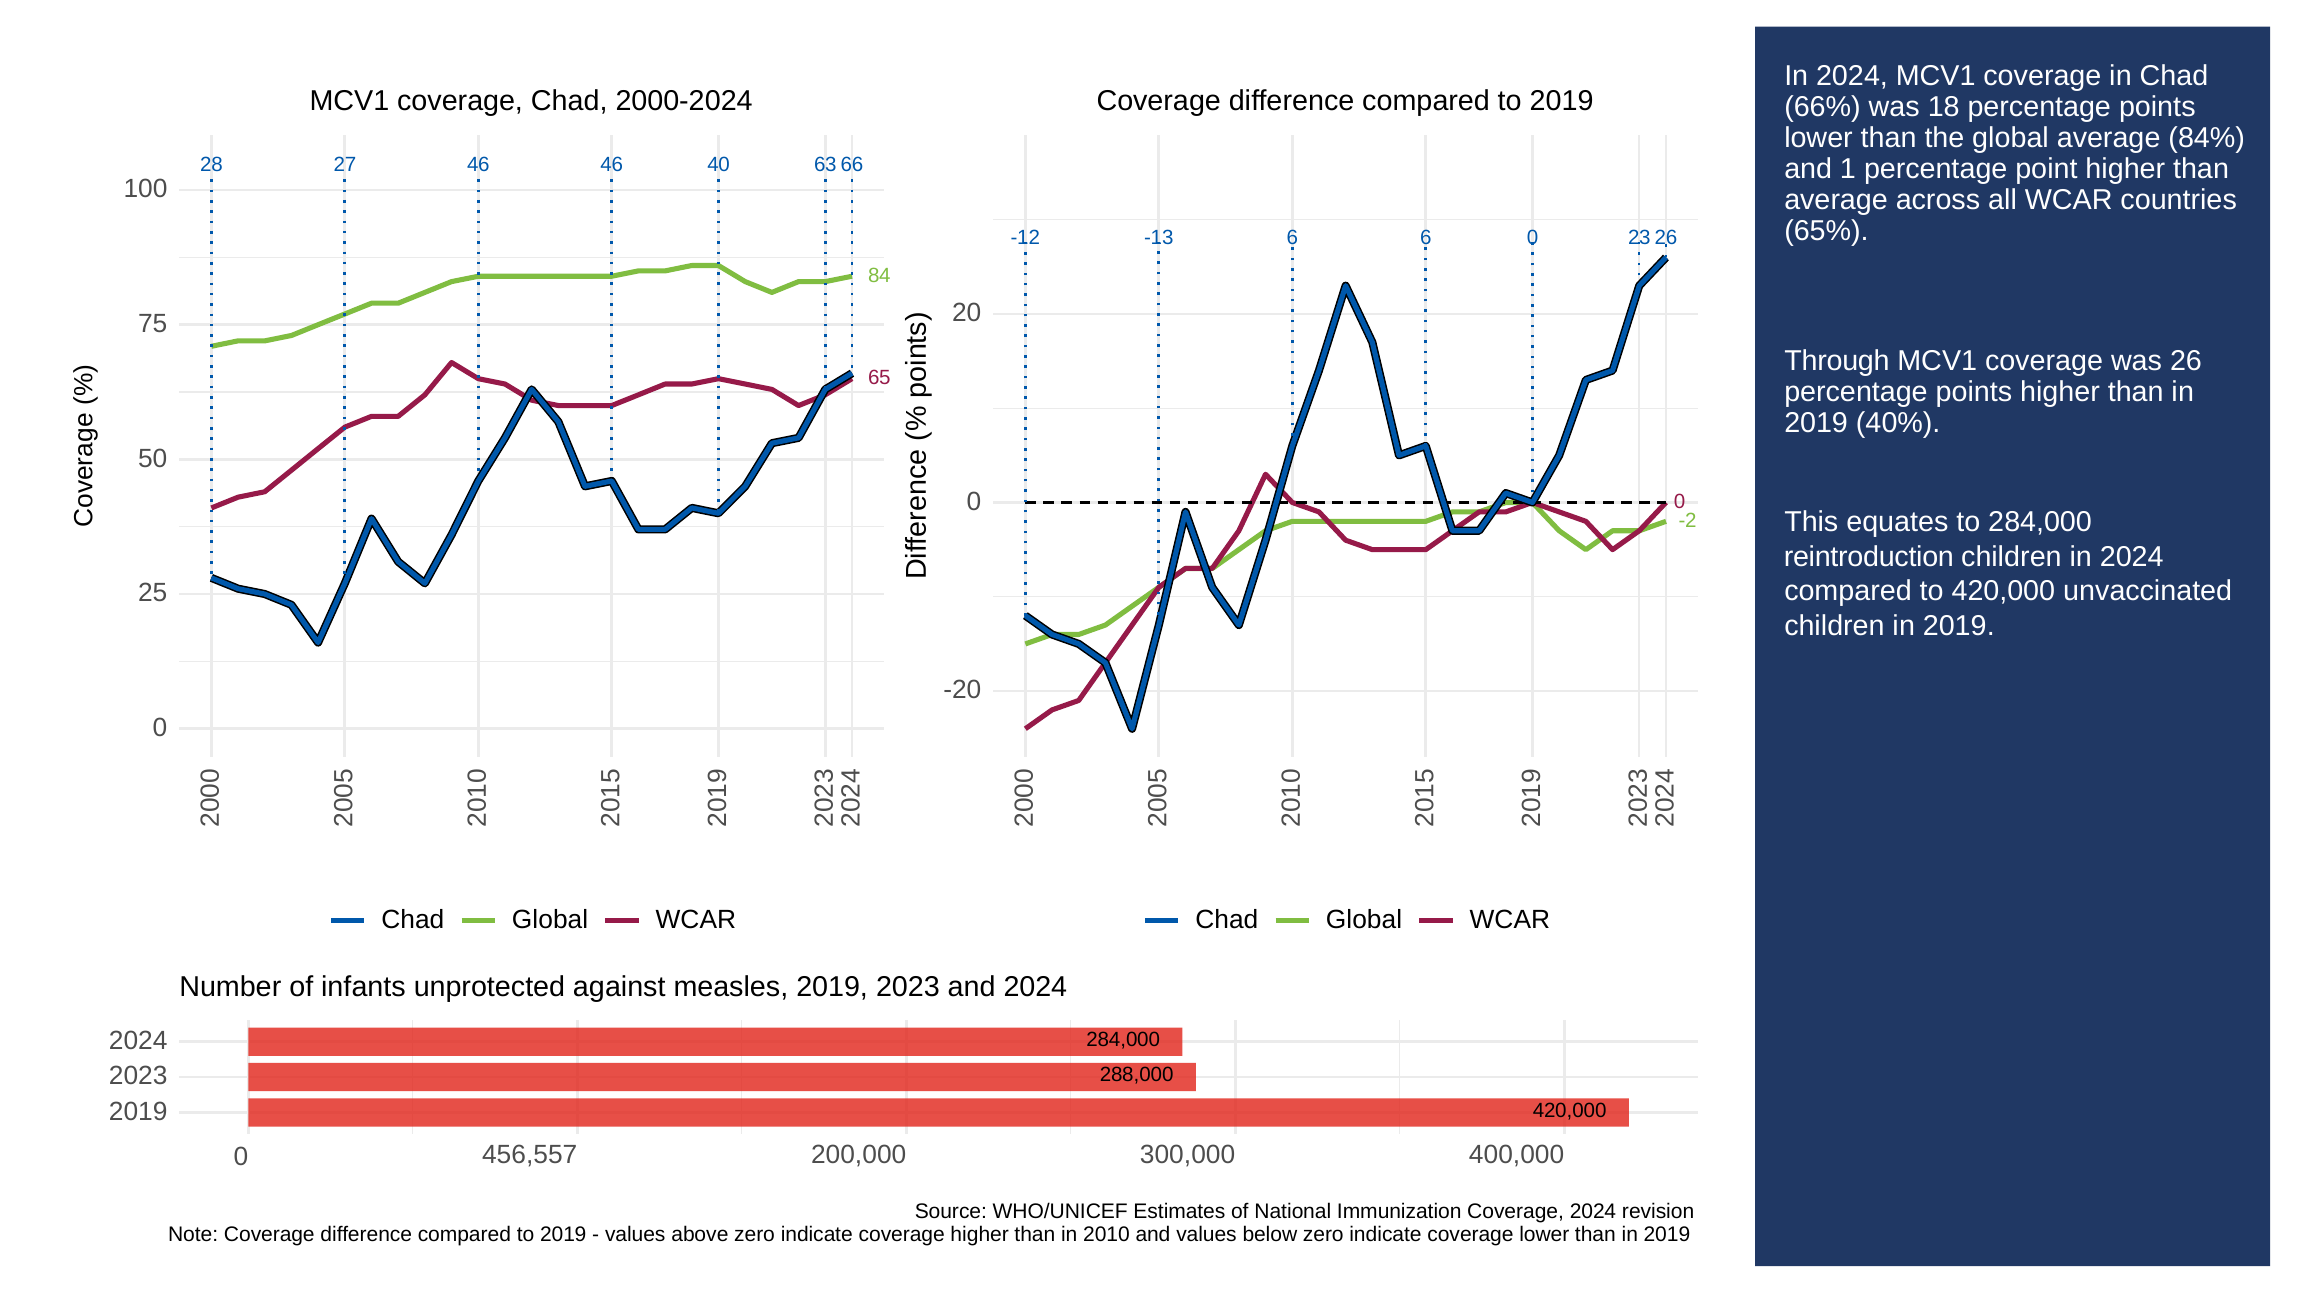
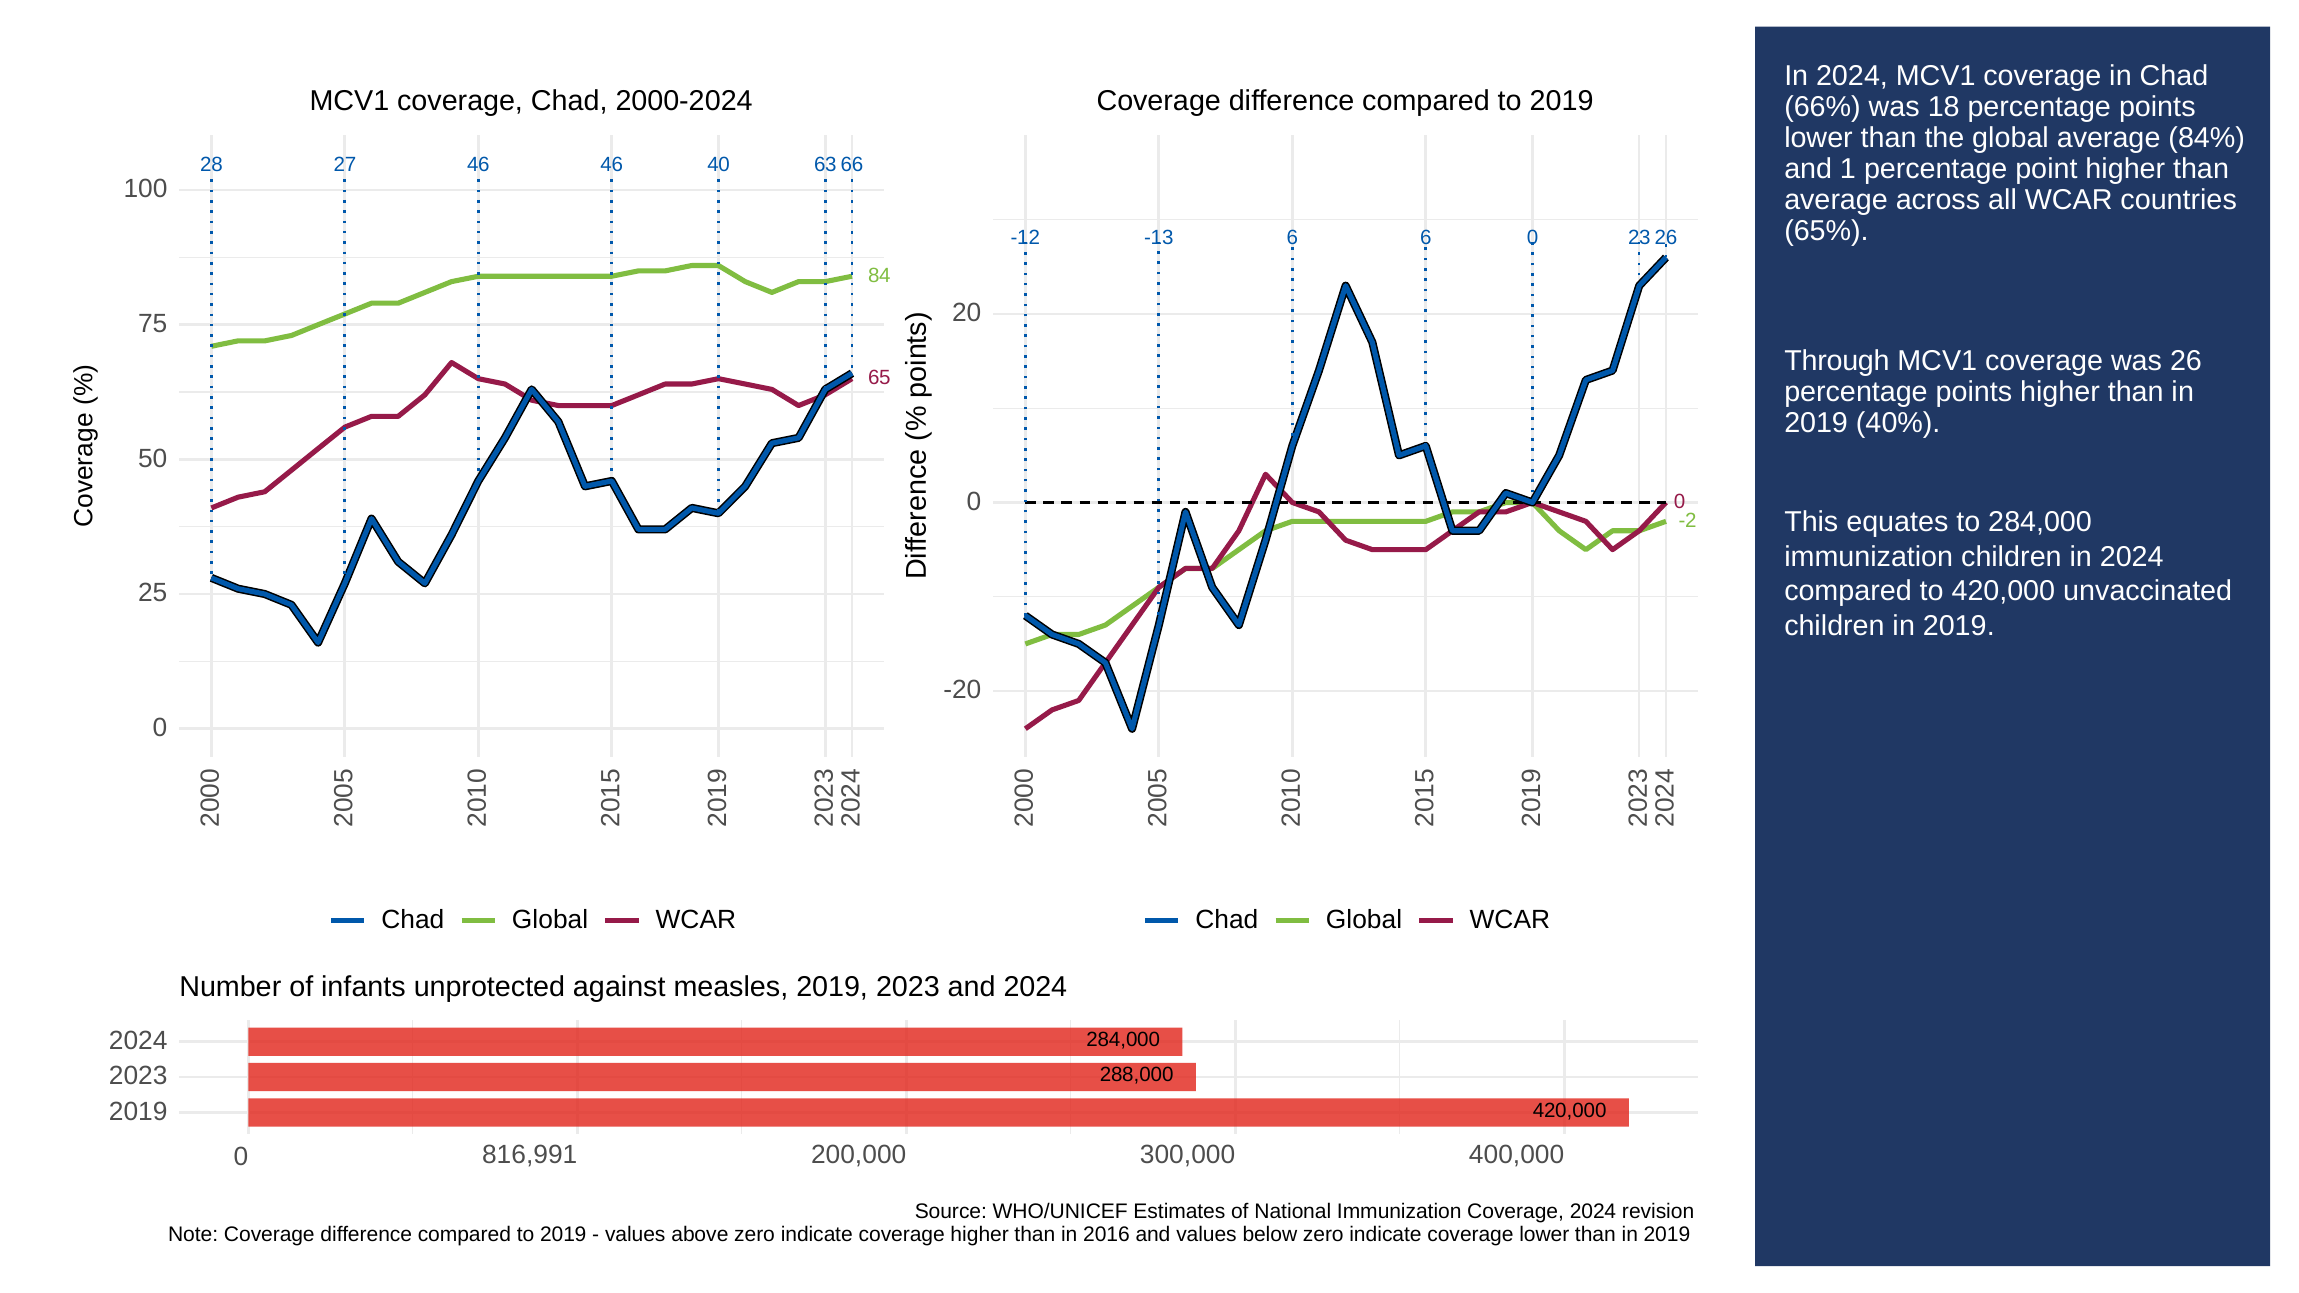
reintroduction at (1869, 557): reintroduction -> immunization
456,557: 456,557 -> 816,991
2010: 2010 -> 2016
